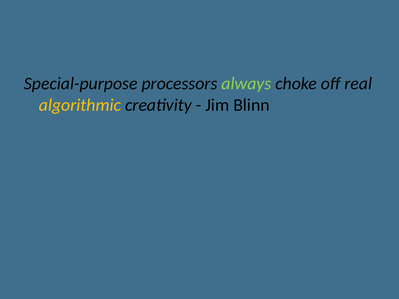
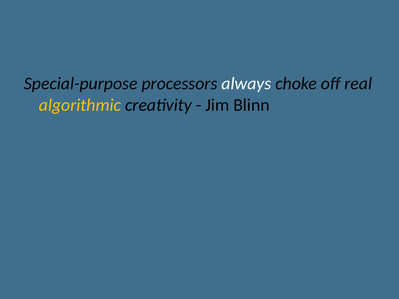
always colour: light green -> white
